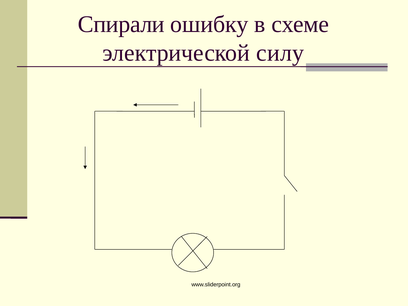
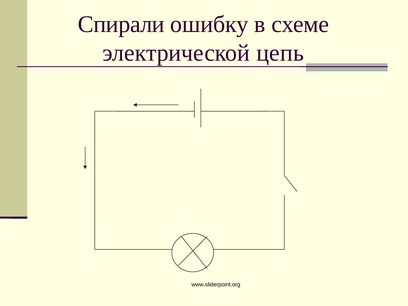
силу: силу -> цепь
